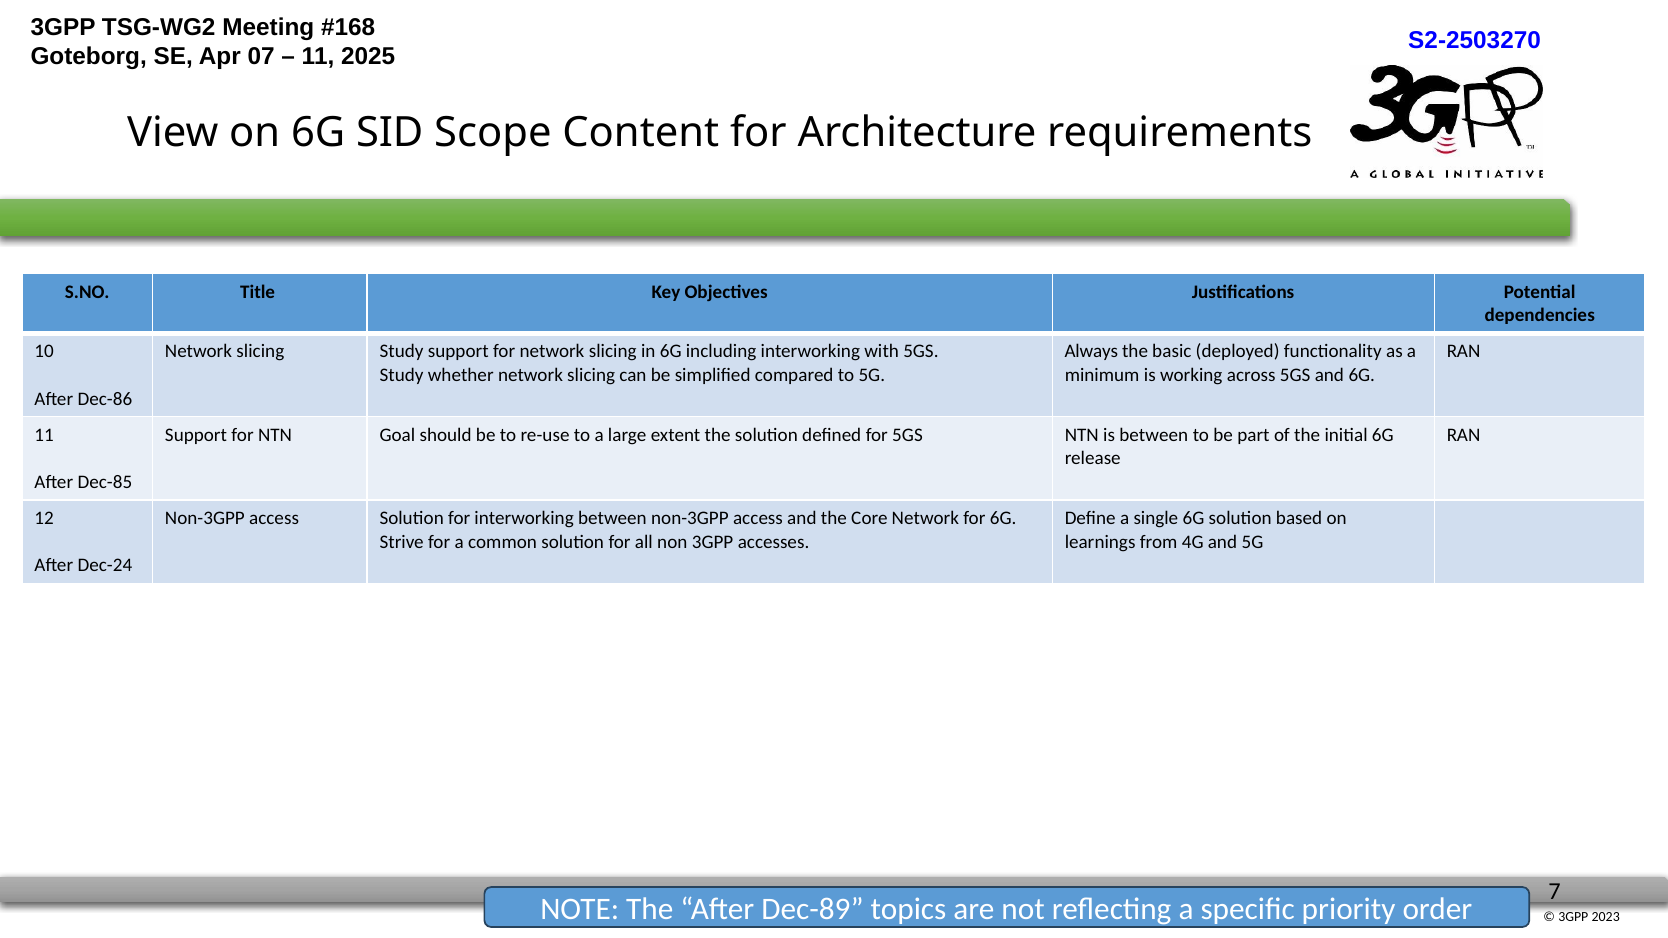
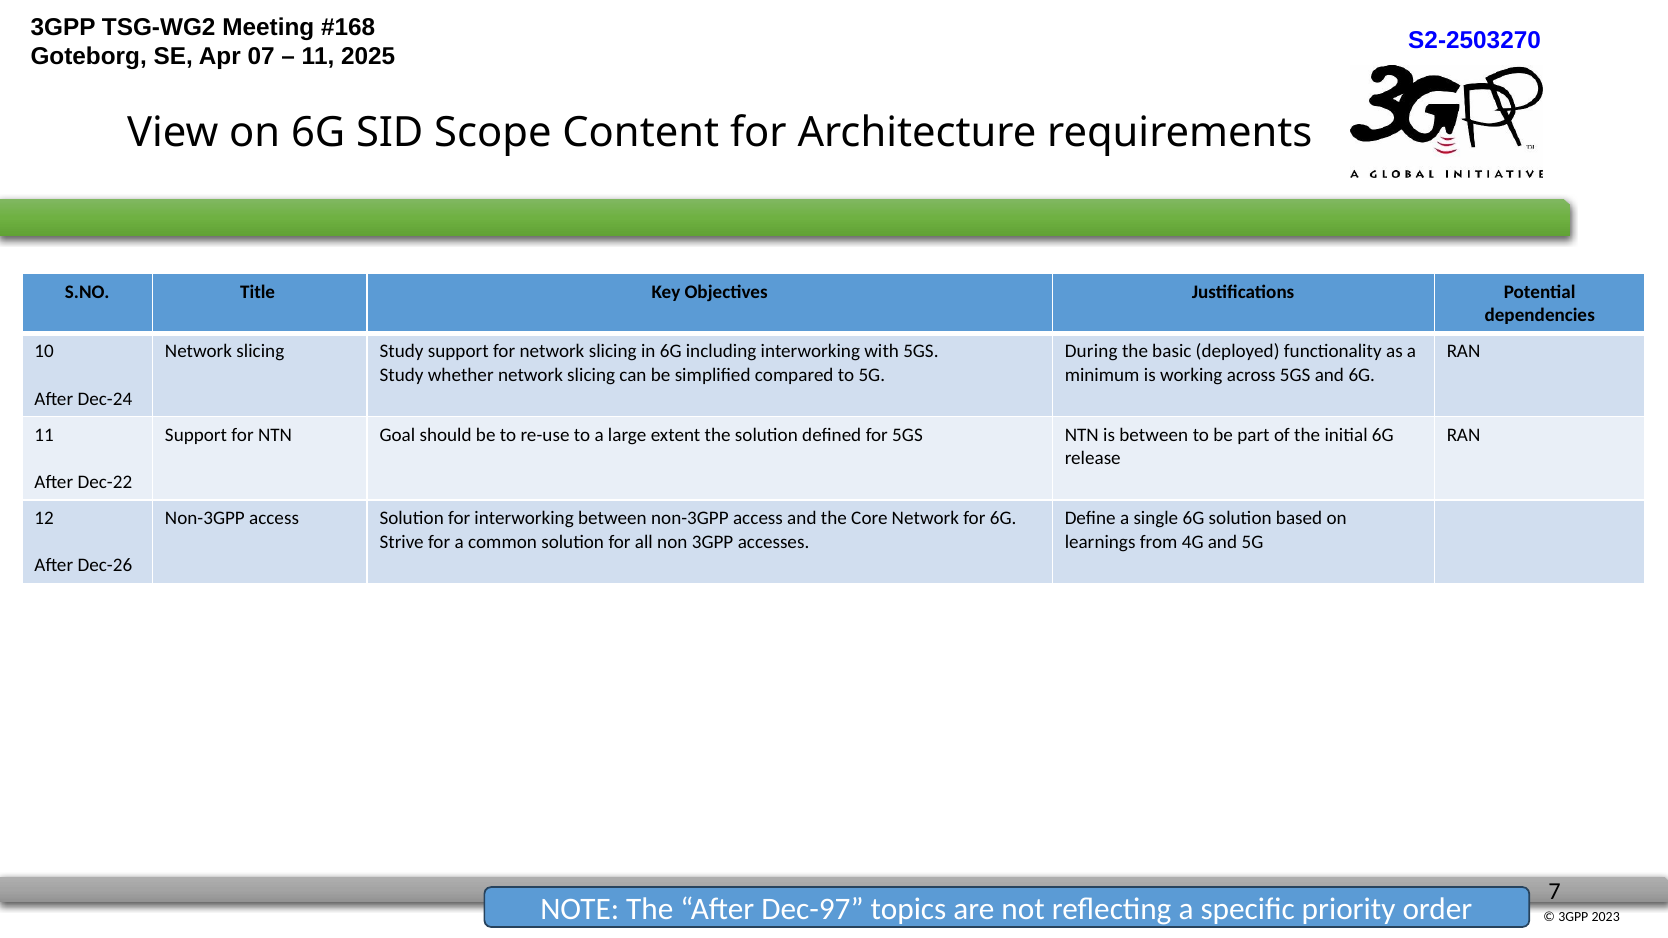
Always: Always -> During
Dec-86: Dec-86 -> Dec-24
Dec-85: Dec-85 -> Dec-22
Dec-24: Dec-24 -> Dec-26
Dec-89: Dec-89 -> Dec-97
